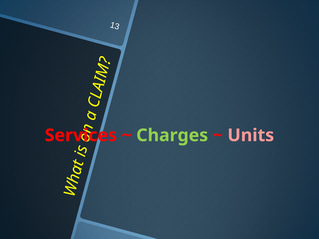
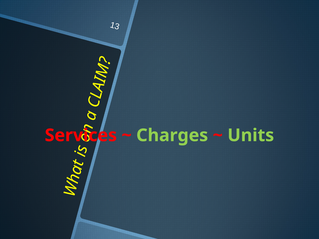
Units colour: pink -> light green
